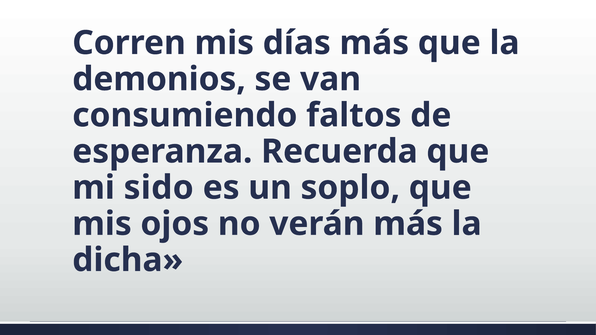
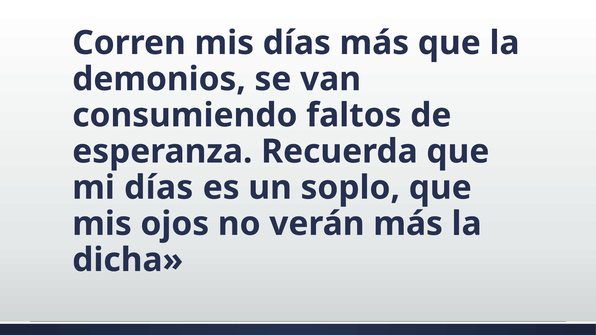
mi sido: sido -> días
